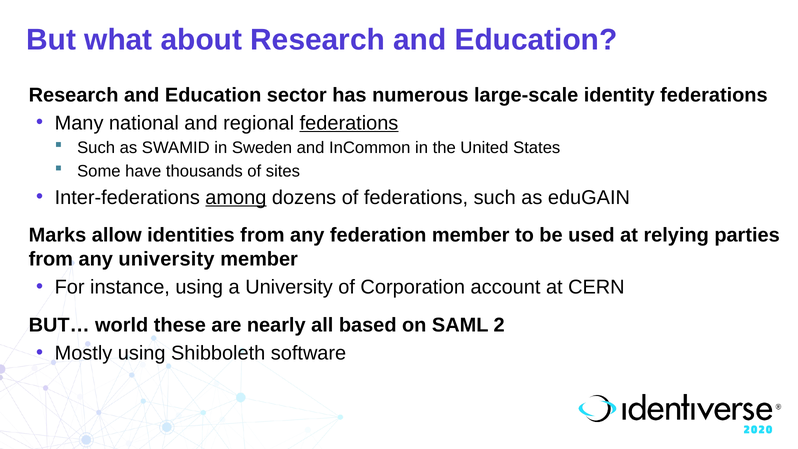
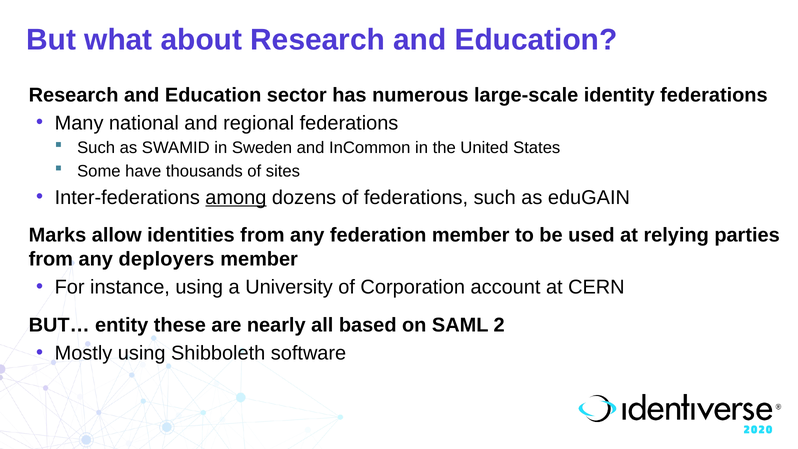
federations at (349, 123) underline: present -> none
any university: university -> deployers
world: world -> entity
